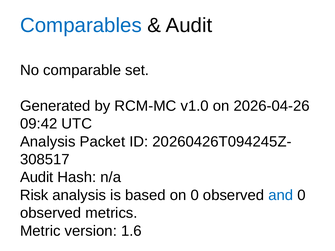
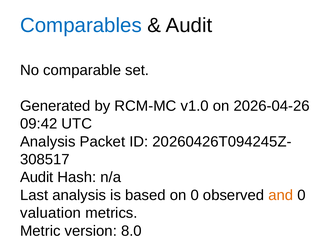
Risk: Risk -> Last
and colour: blue -> orange
observed at (51, 213): observed -> valuation
1.6: 1.6 -> 8.0
